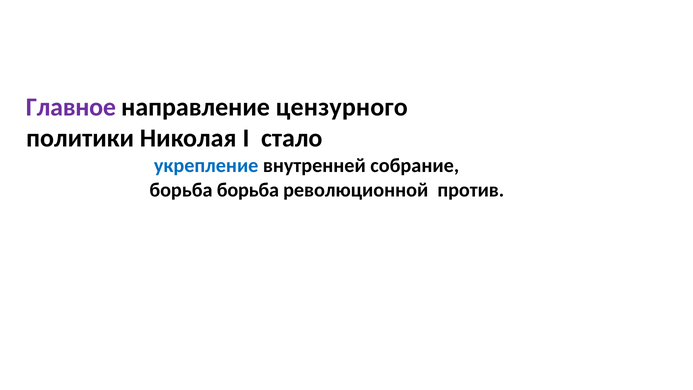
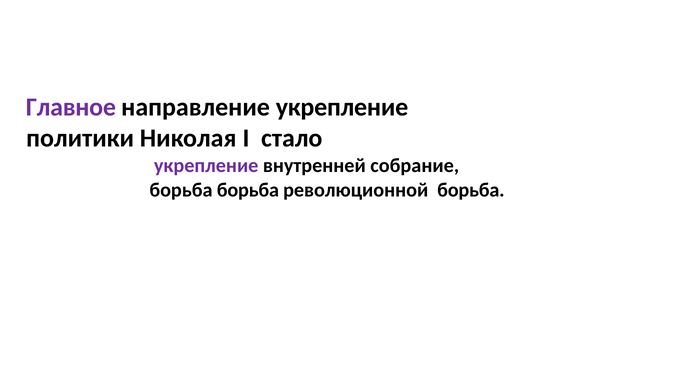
направление цензурного: цензурного -> укрепление
укрепление at (206, 166) colour: blue -> purple
революционной против: против -> борьба
